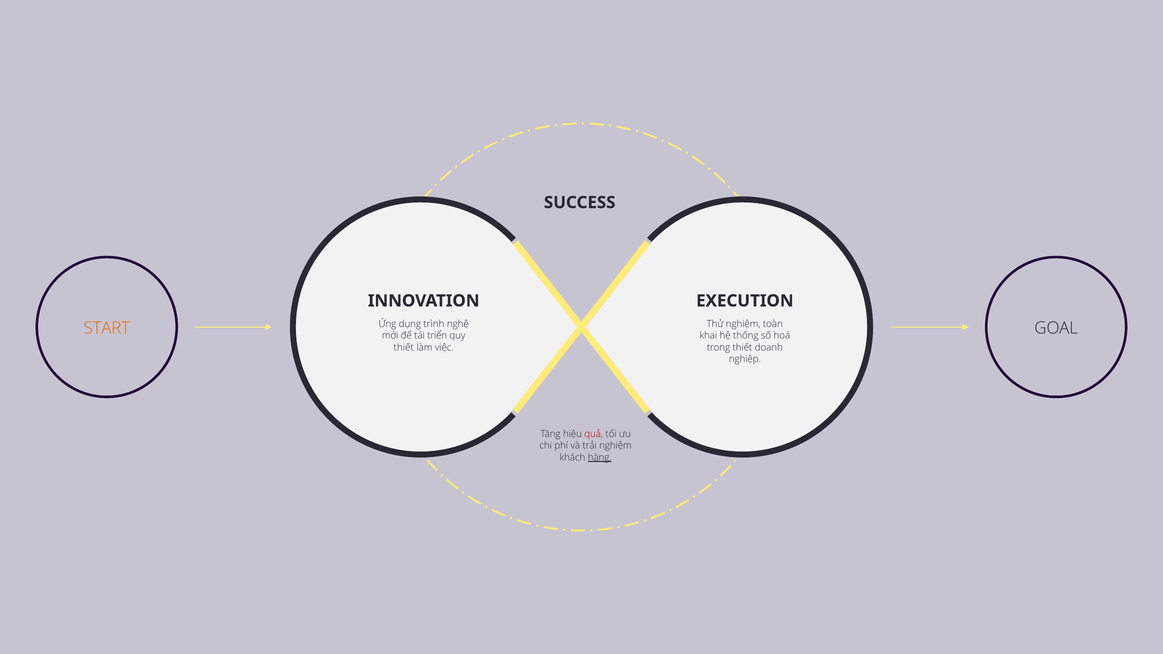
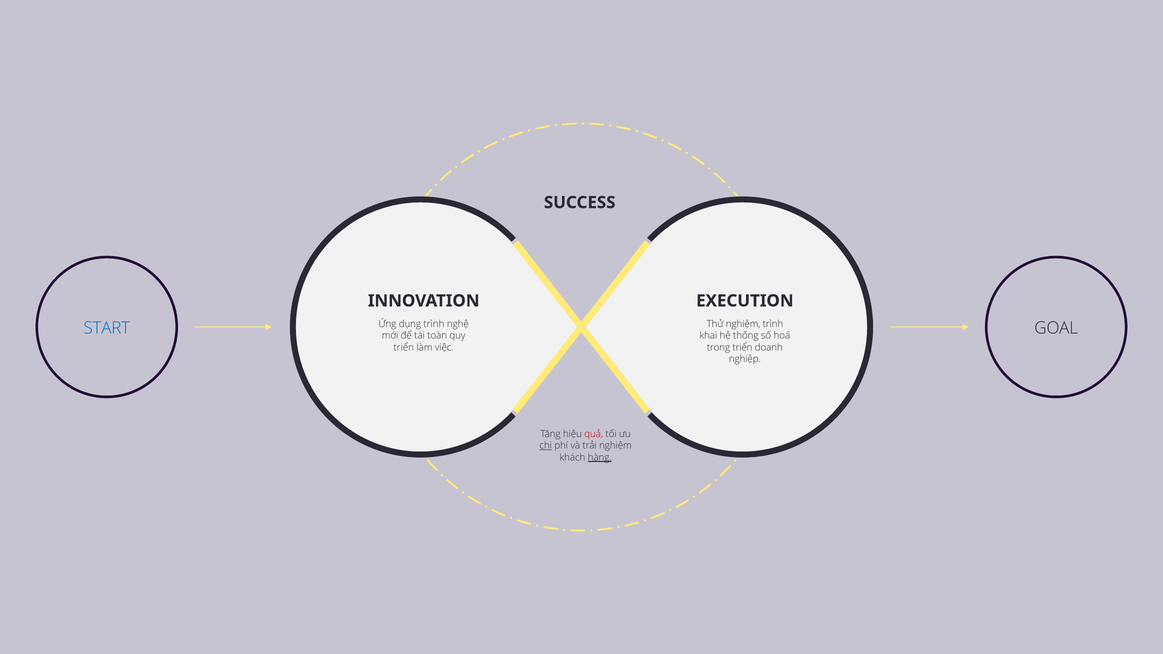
nghiệm toàn: toàn -> trình
START colour: orange -> blue
triển: triển -> toàn
thiết at (404, 347): thiết -> triển
trong thiết: thiết -> triển
chi underline: none -> present
